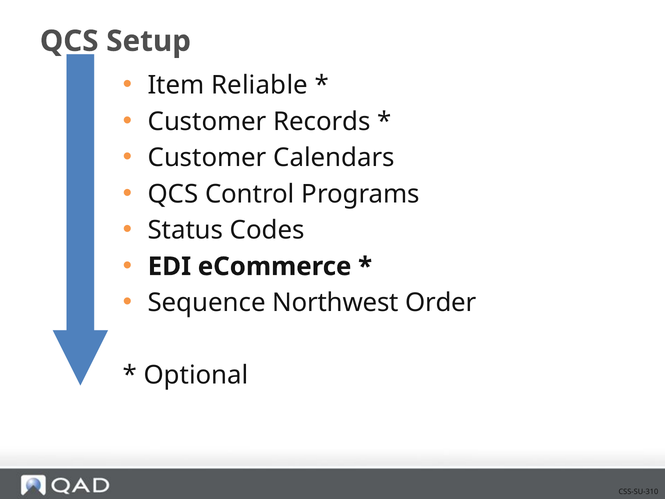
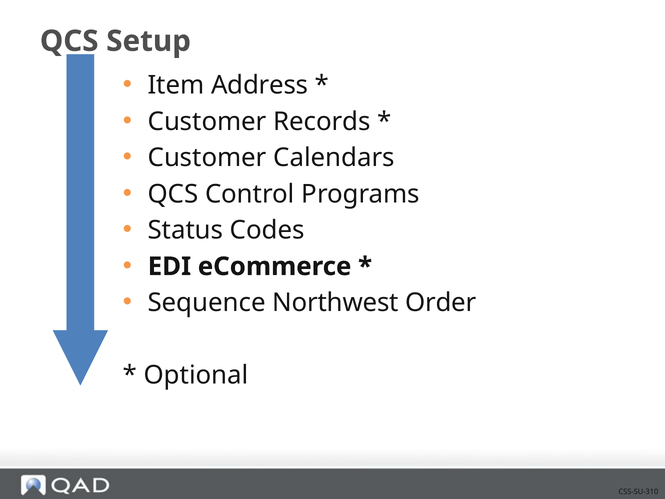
Reliable: Reliable -> Address
